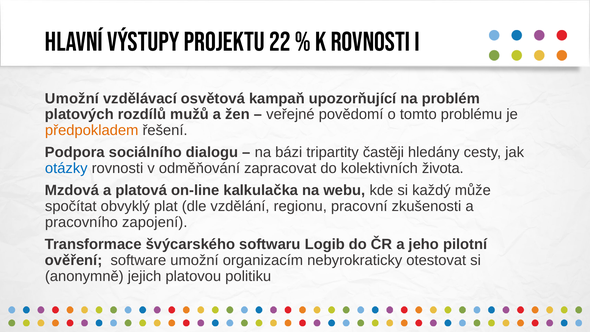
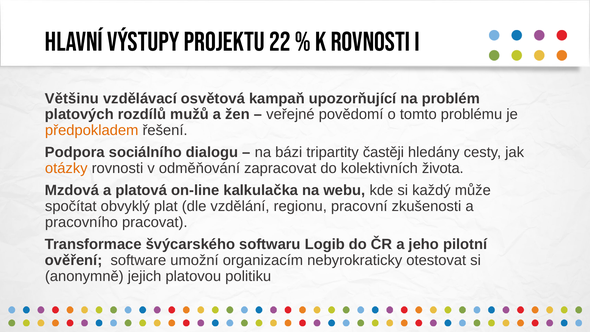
Umožní at (72, 98): Umožní -> Většinu
otázky colour: blue -> orange
zapojení: zapojení -> pracovat
